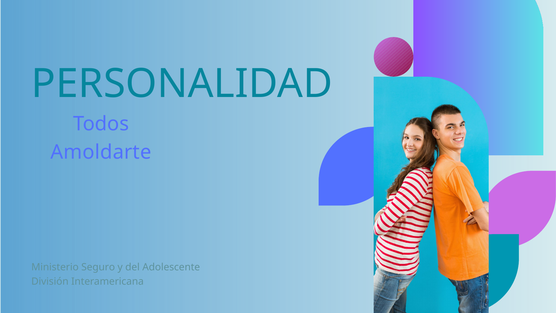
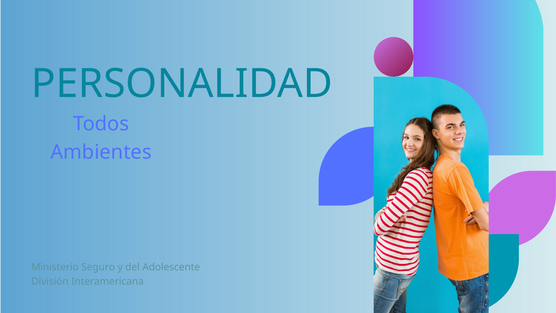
Amoldarte: Amoldarte -> Ambientes
